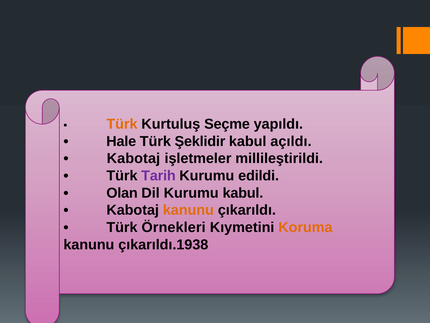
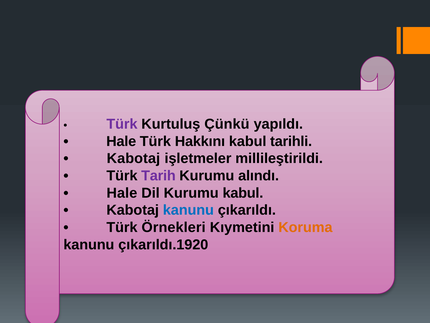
Türk at (122, 124) colour: orange -> purple
Seçme: Seçme -> Çünkü
Şeklidir: Şeklidir -> Hakkını
açıldı: açıldı -> tarihli
edildi: edildi -> alındı
Olan at (122, 193): Olan -> Hale
kanunu at (188, 210) colour: orange -> blue
çıkarıldı.1938: çıkarıldı.1938 -> çıkarıldı.1920
